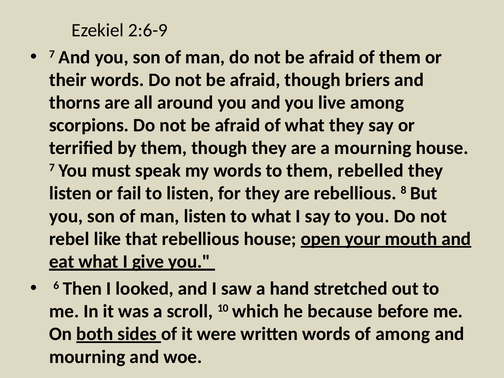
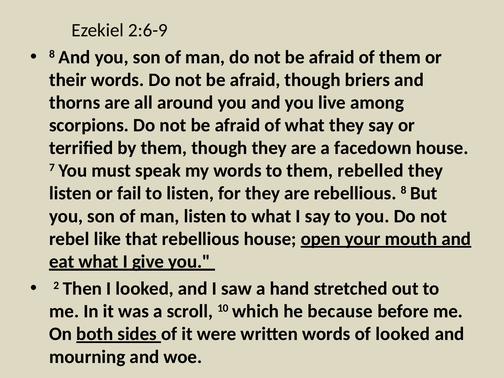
7 at (52, 54): 7 -> 8
a mourning: mourning -> facedown
6: 6 -> 2
of among: among -> looked
